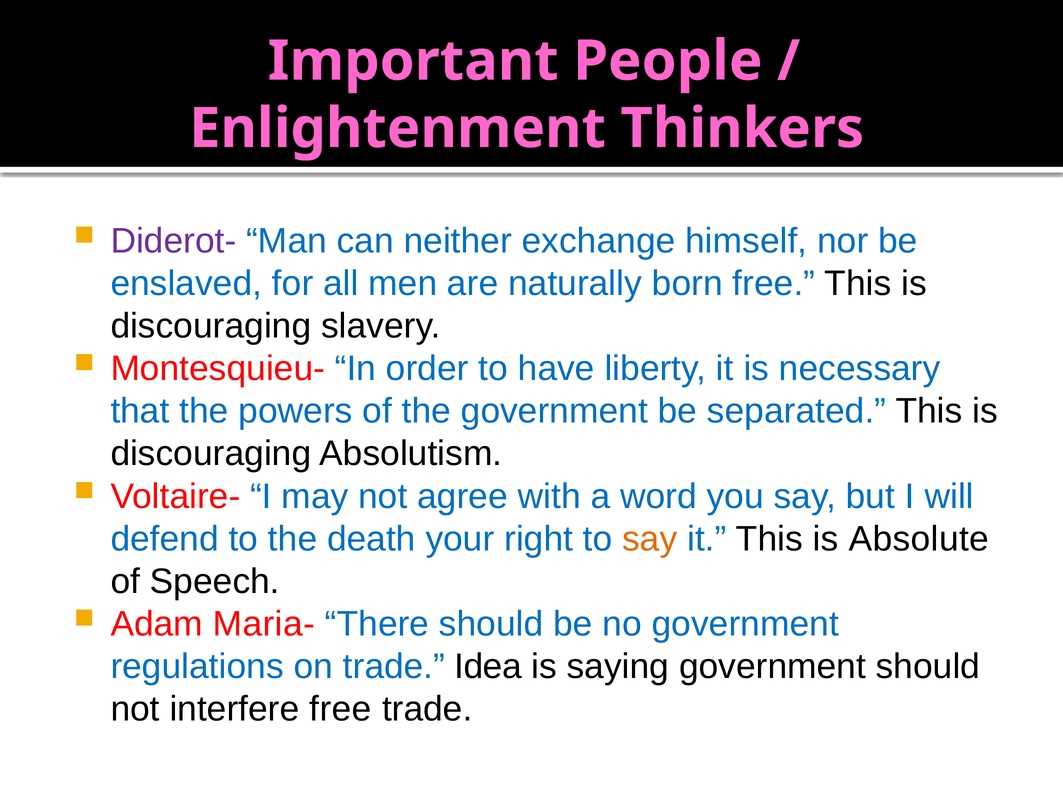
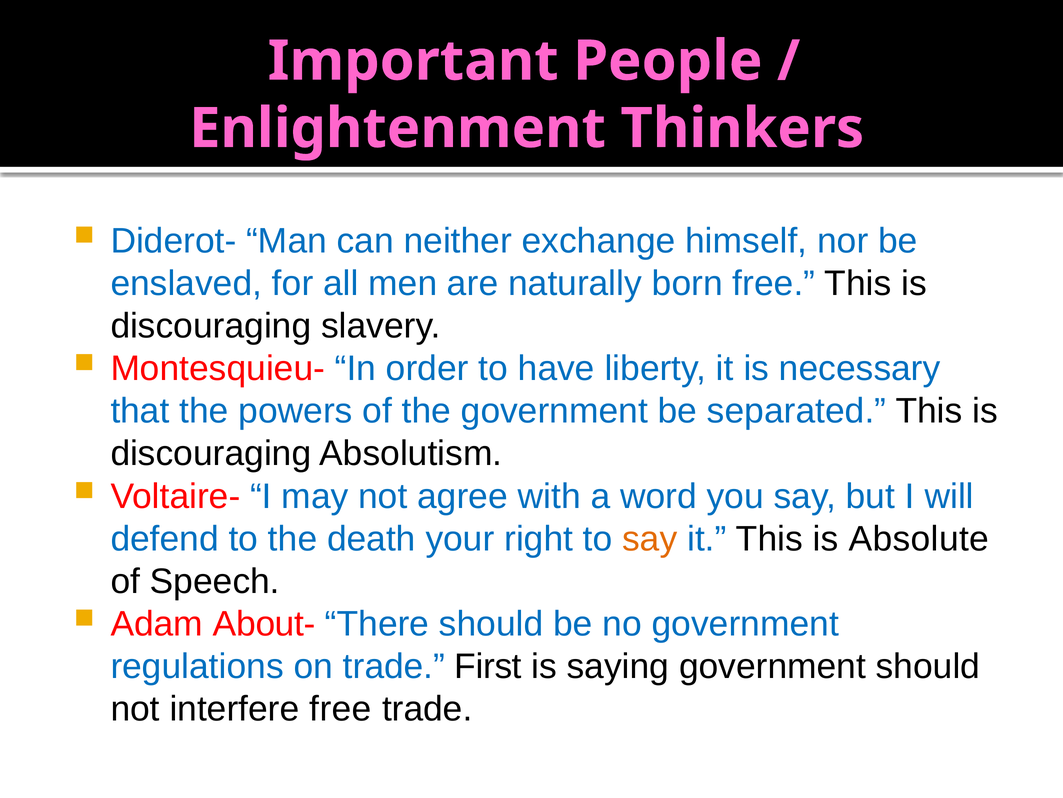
Diderot- colour: purple -> blue
Maria-: Maria- -> About-
Idea: Idea -> First
